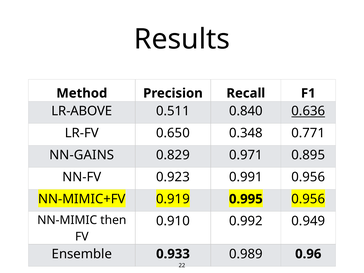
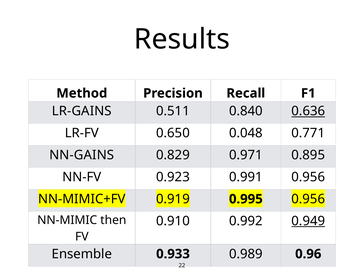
LR-ABOVE: LR-ABOVE -> LR-GAINS
0.348: 0.348 -> 0.048
0.949 underline: none -> present
